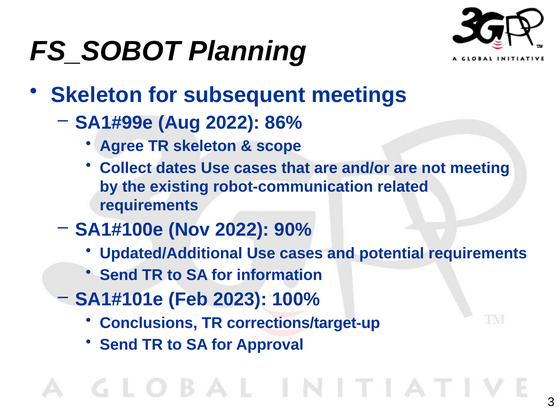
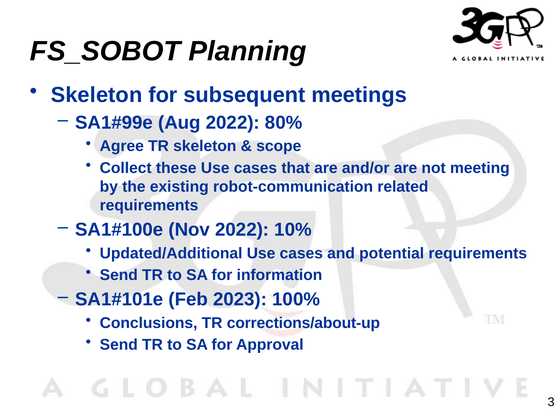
86%: 86% -> 80%
dates: dates -> these
90%: 90% -> 10%
corrections/target-up: corrections/target-up -> corrections/about-up
